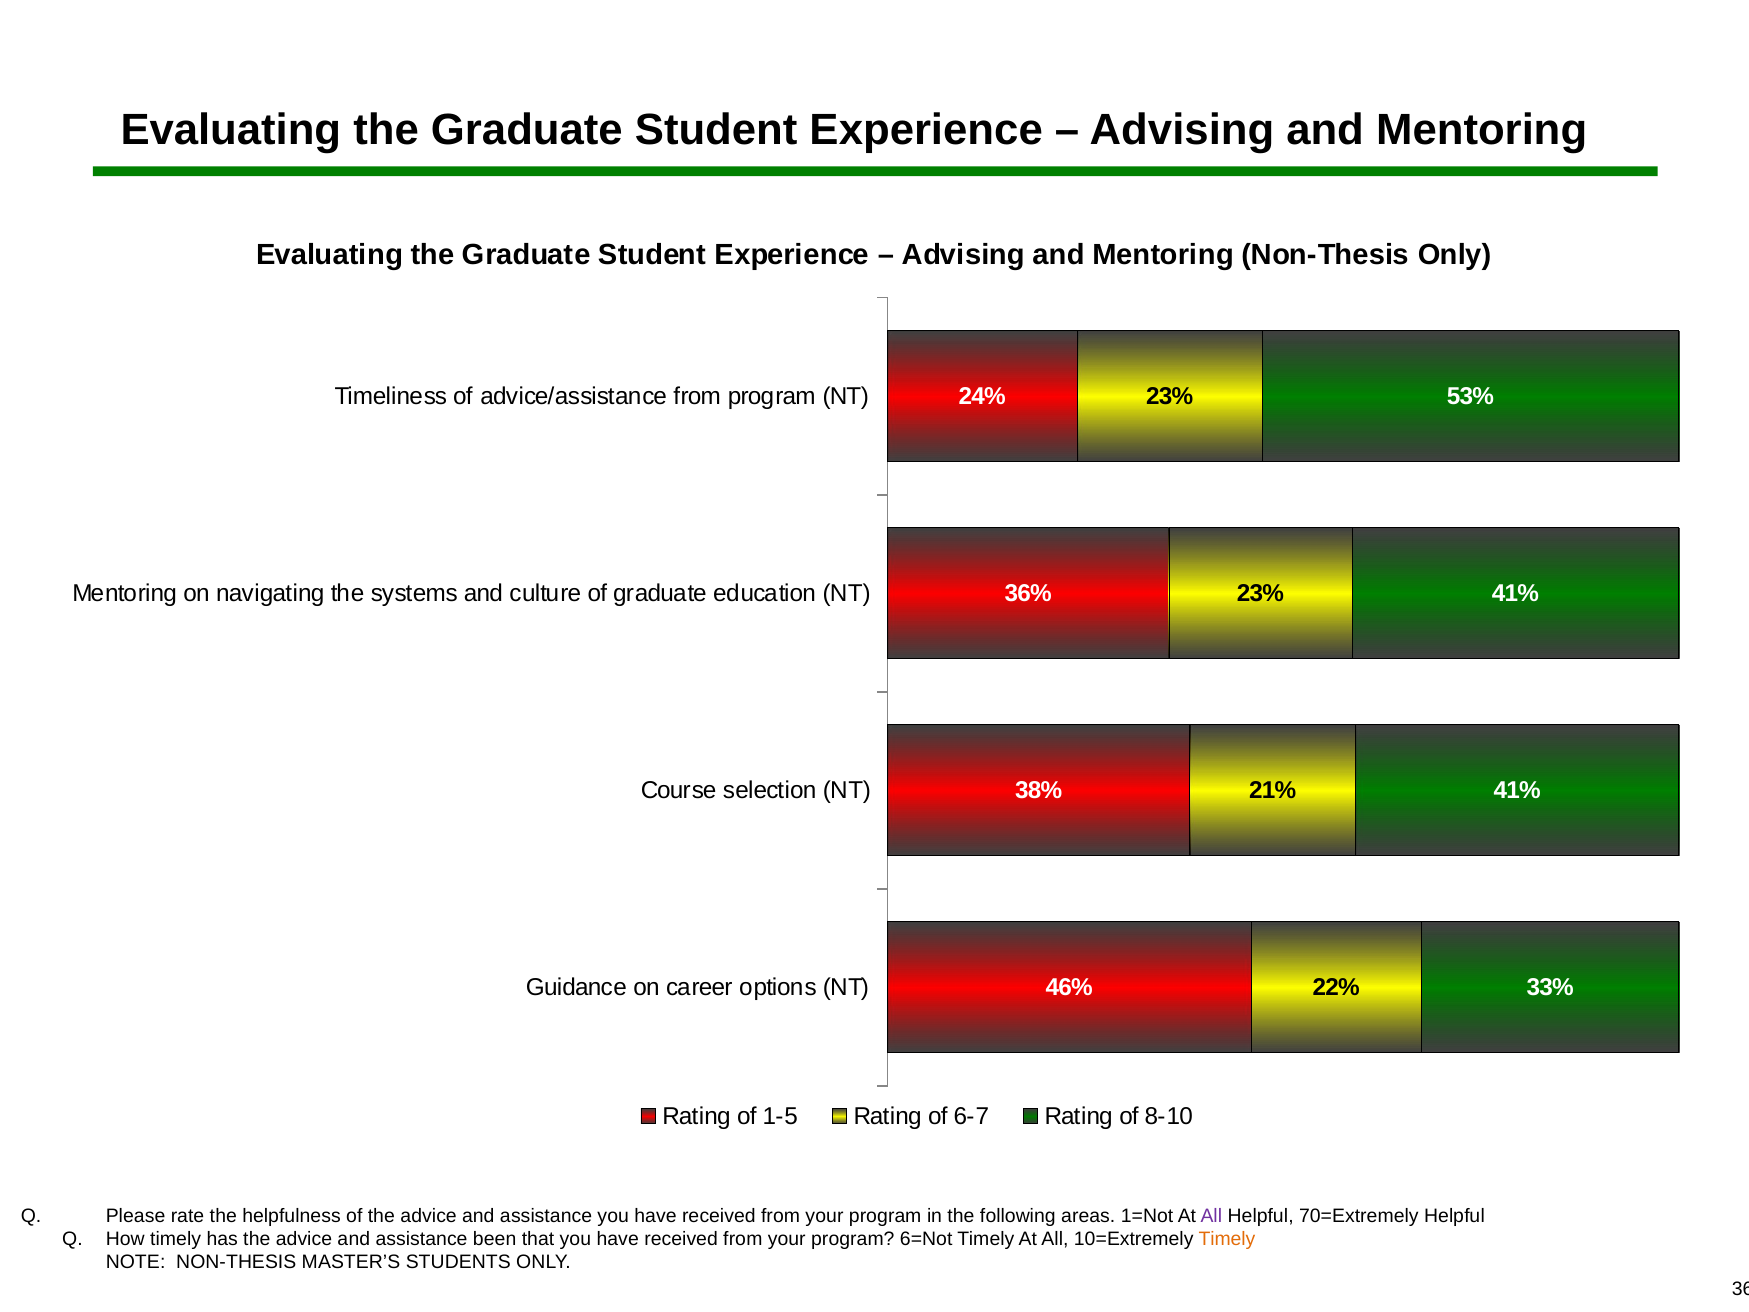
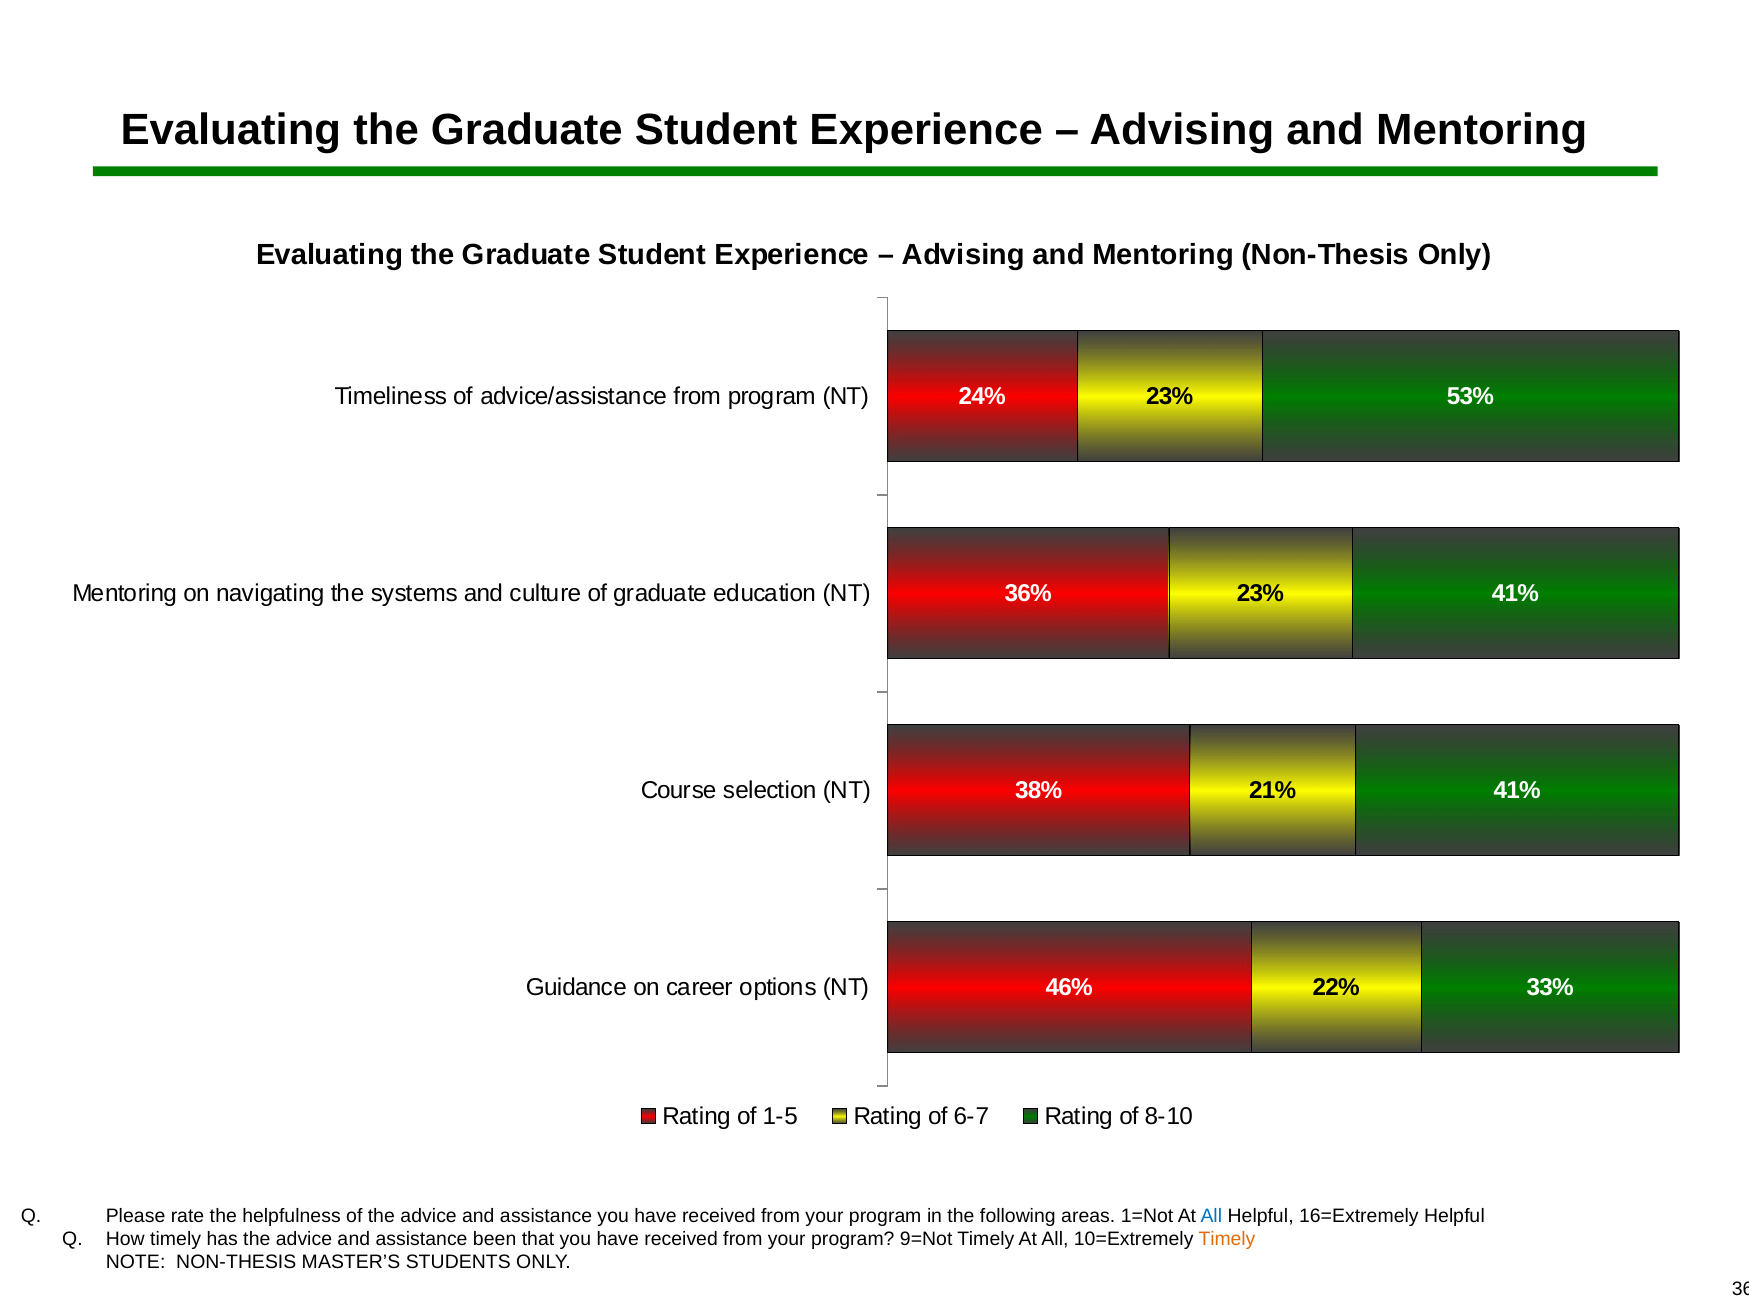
All at (1211, 1215) colour: purple -> blue
70=Extremely: 70=Extremely -> 16=Extremely
6=Not: 6=Not -> 9=Not
